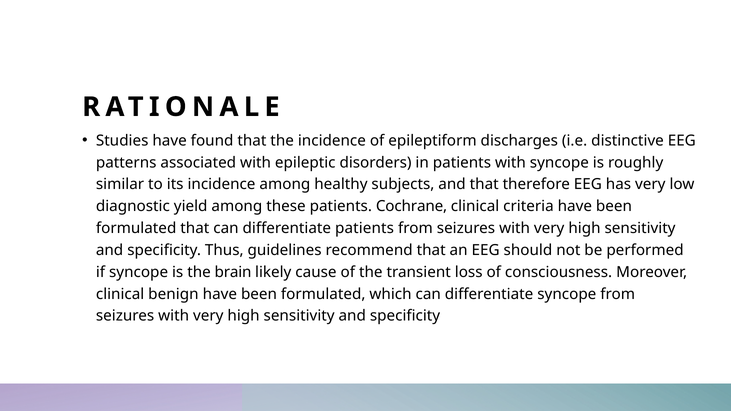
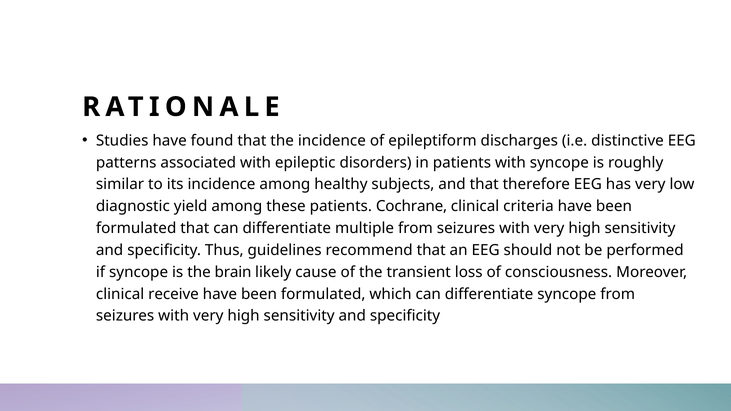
differentiate patients: patients -> multiple
benign: benign -> receive
